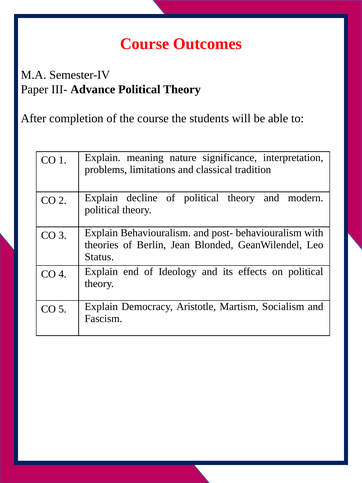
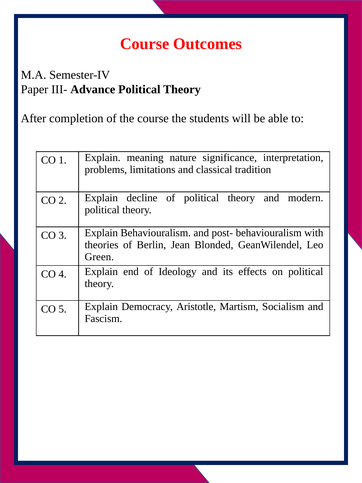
Status: Status -> Green
